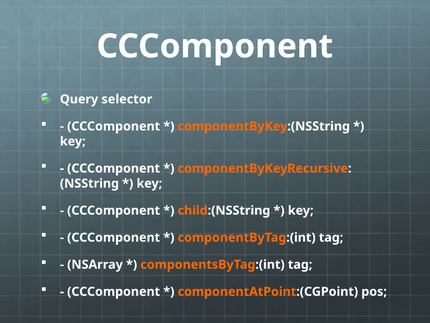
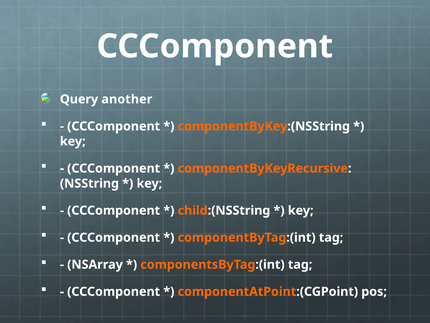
selector: selector -> another
